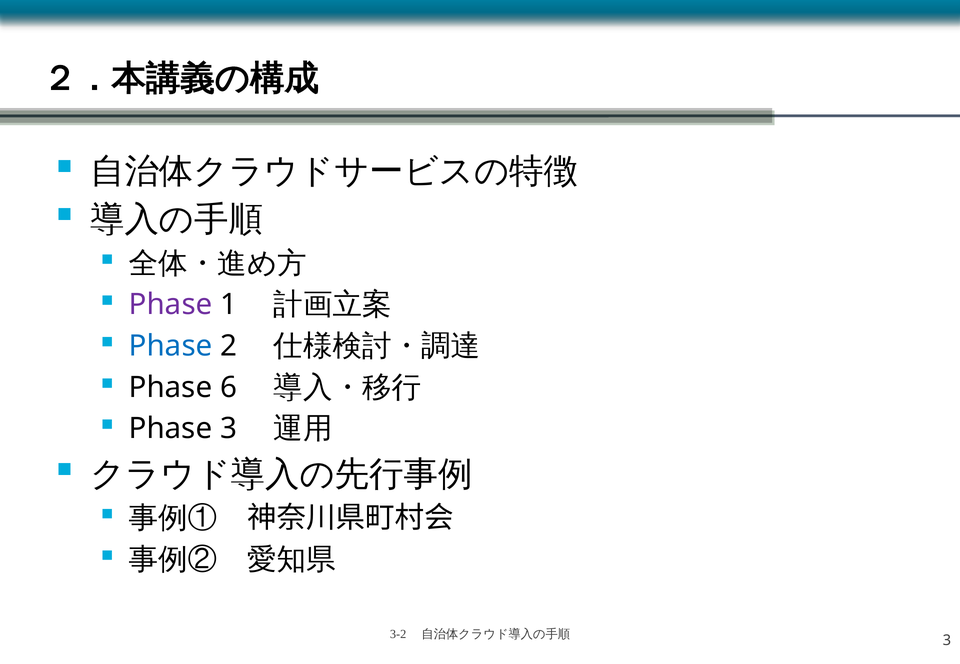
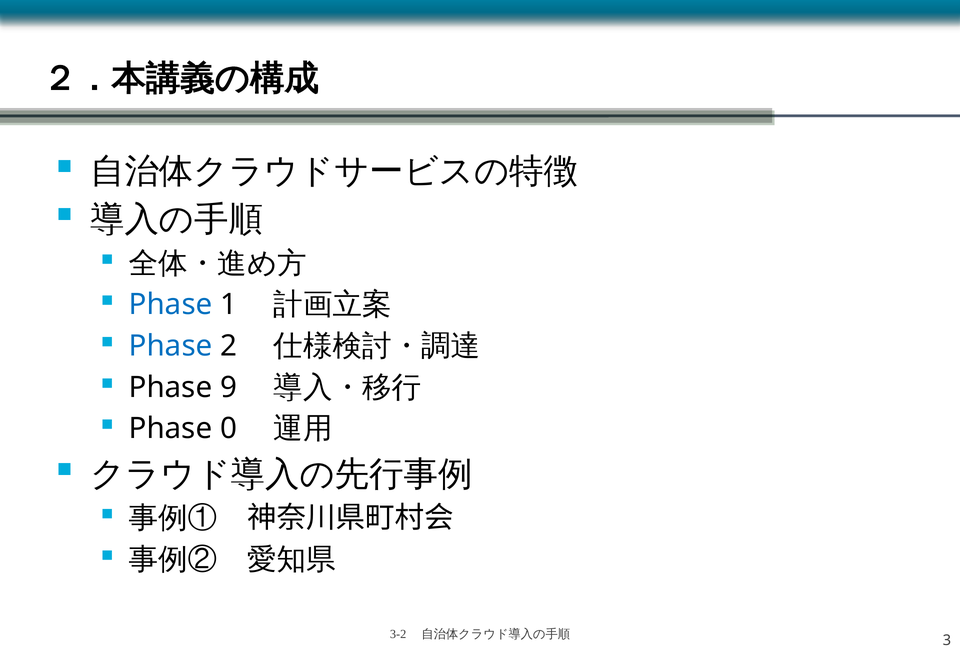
Phase at (171, 305) colour: purple -> blue
6: 6 -> 9
Phase 3: 3 -> 0
